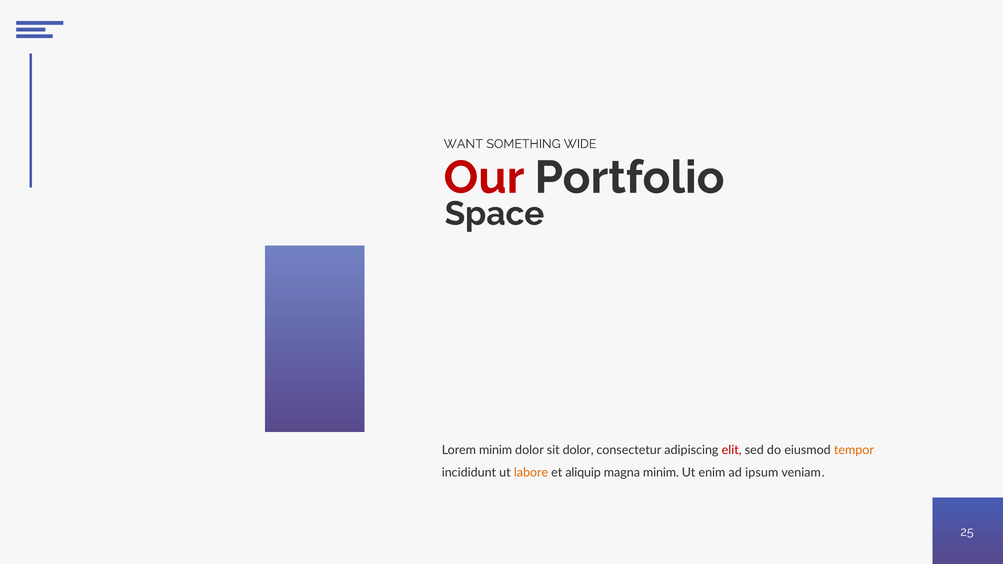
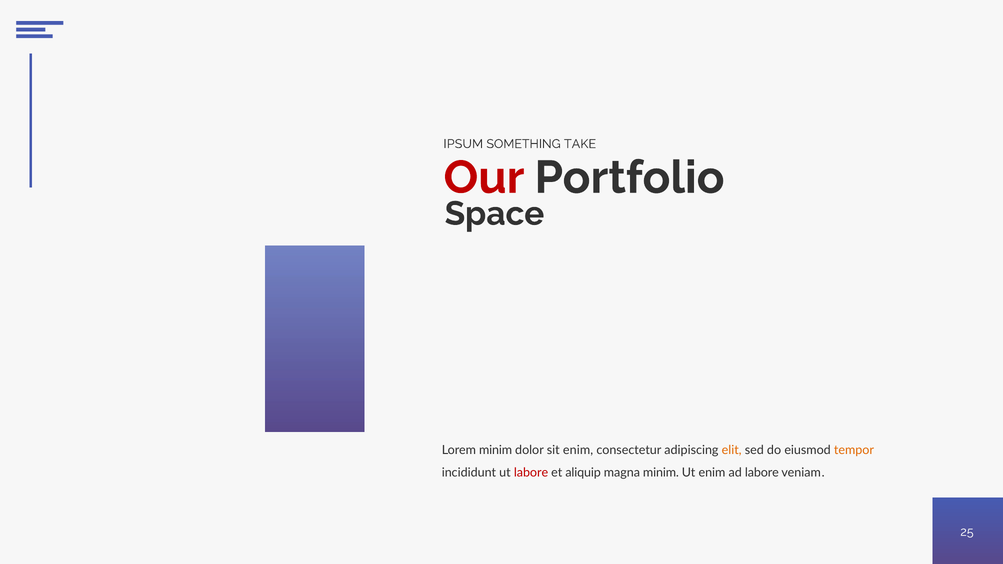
WANT: WANT -> IPSUM
WIDE: WIDE -> TAKE
sit dolor: dolor -> enim
elit colour: red -> orange
labore at (531, 473) colour: orange -> red
ad ipsum: ipsum -> labore
